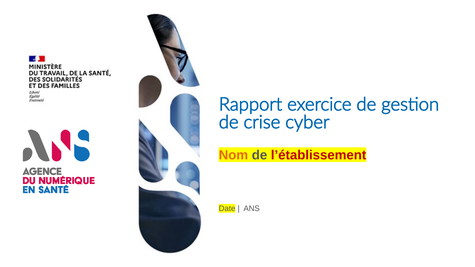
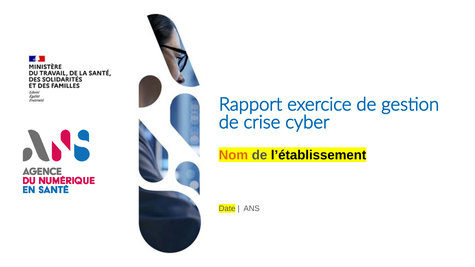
l’établissement colour: red -> black
